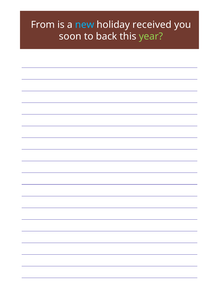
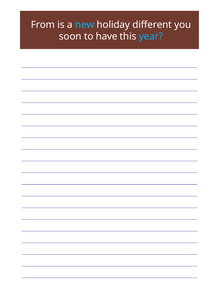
received: received -> different
back: back -> have
year colour: light green -> light blue
